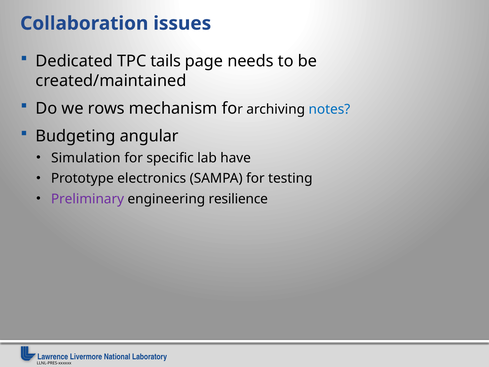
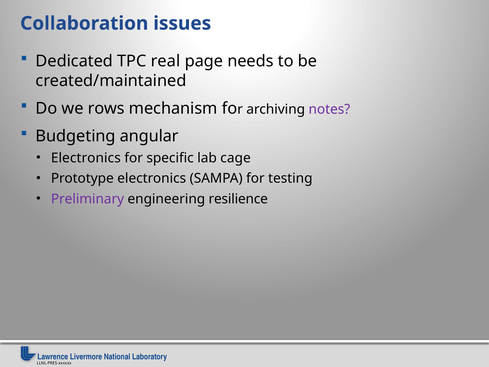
tails: tails -> real
notes colour: blue -> purple
Simulation at (86, 158): Simulation -> Electronics
have: have -> cage
